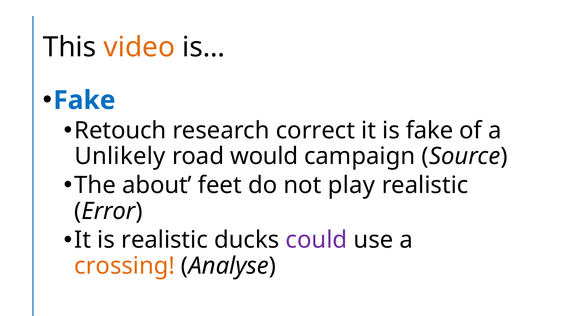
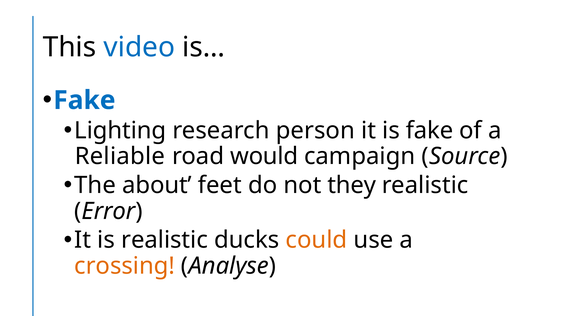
video colour: orange -> blue
Retouch: Retouch -> Lighting
correct: correct -> person
Unlikely: Unlikely -> Reliable
play: play -> they
could colour: purple -> orange
